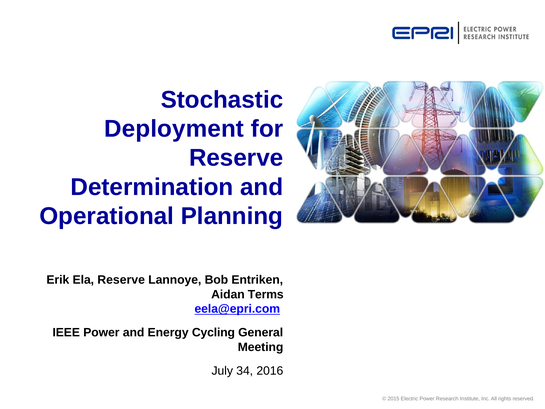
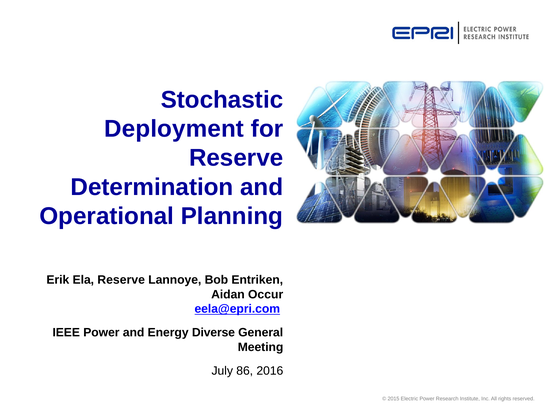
Terms: Terms -> Occur
Cycling: Cycling -> Diverse
34: 34 -> 86
